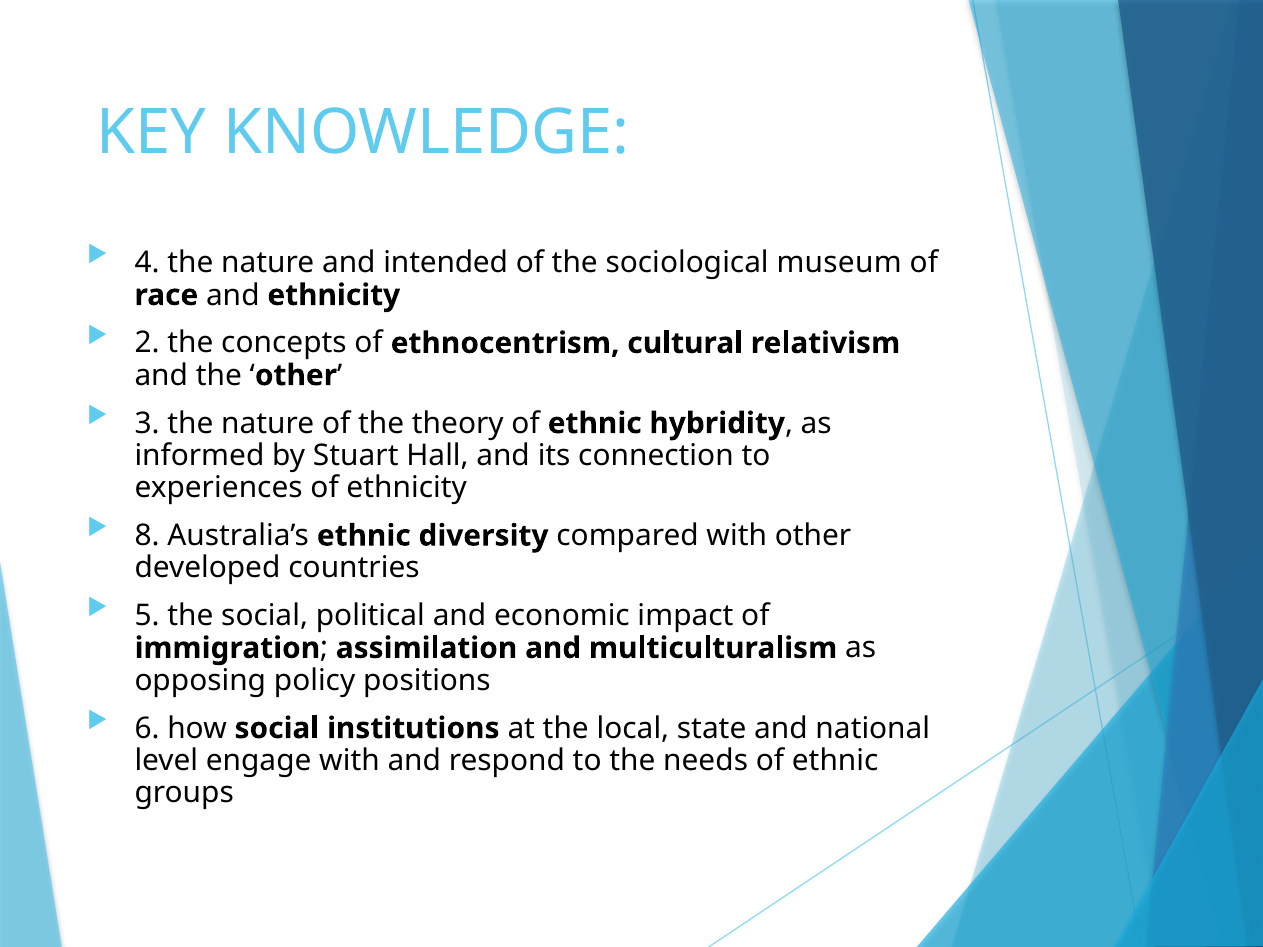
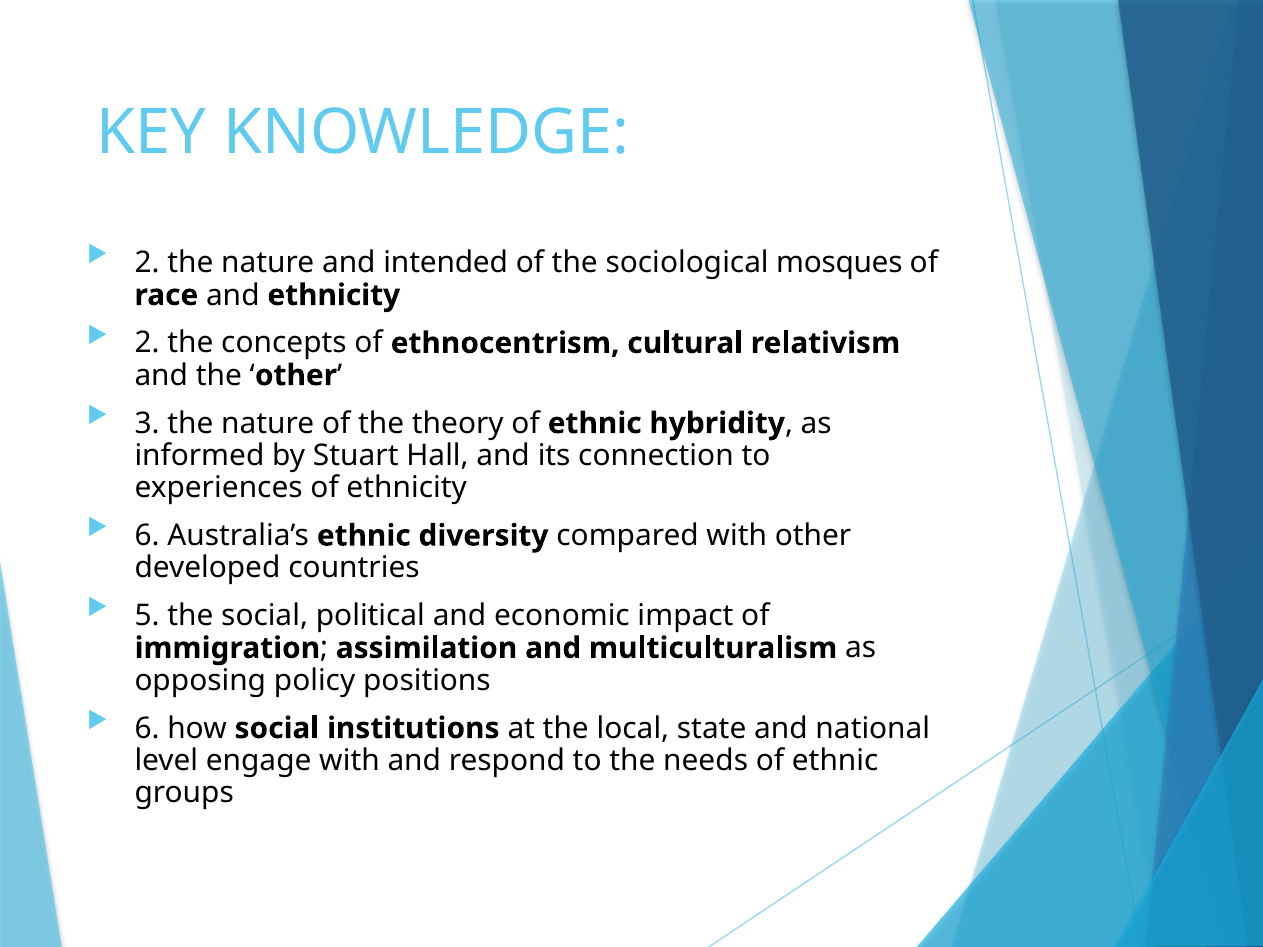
4 at (147, 263): 4 -> 2
museum: museum -> mosques
8 at (147, 536): 8 -> 6
